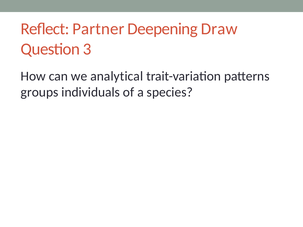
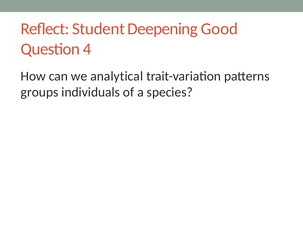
Partner: Partner -> Student
Draw: Draw -> Good
3: 3 -> 4
